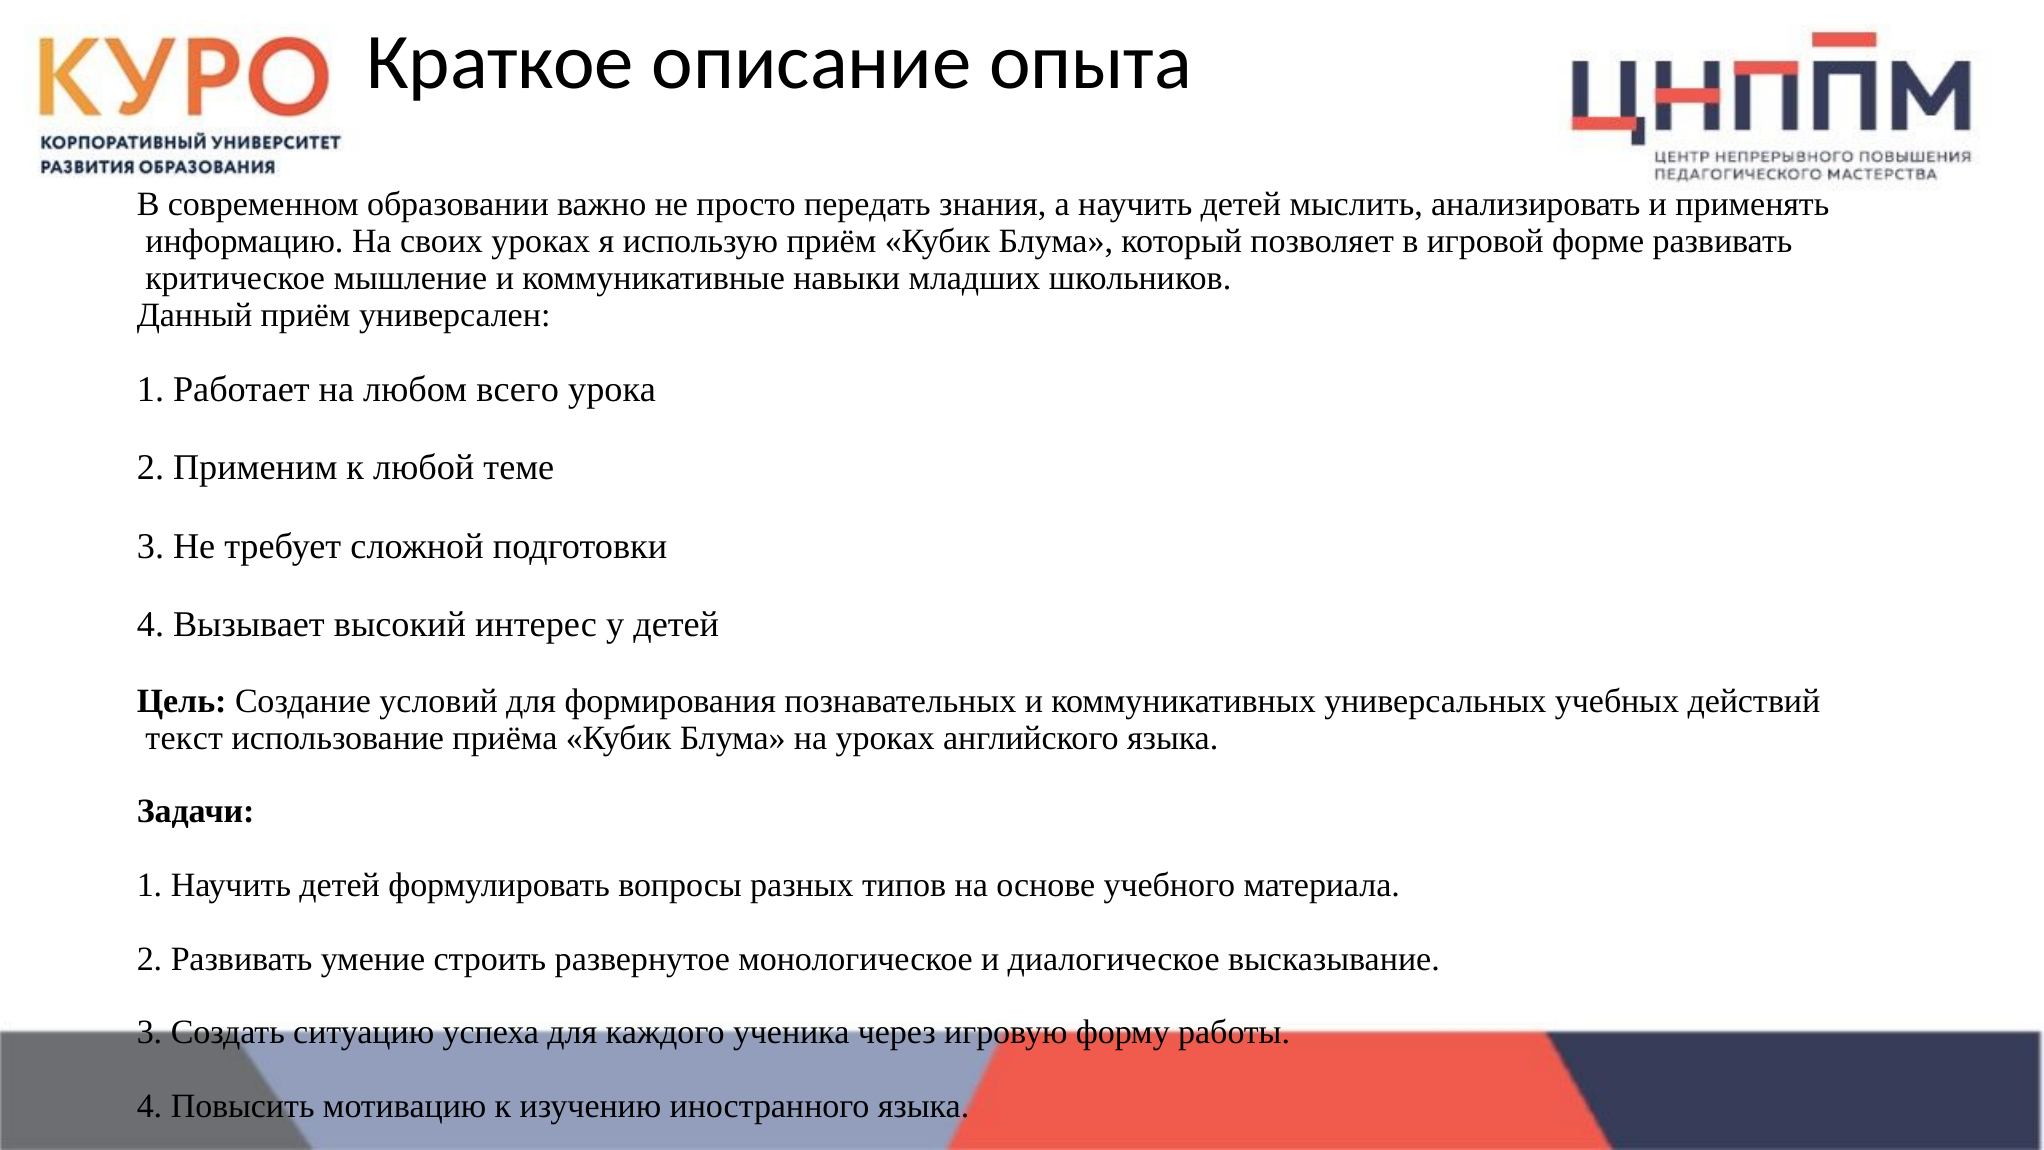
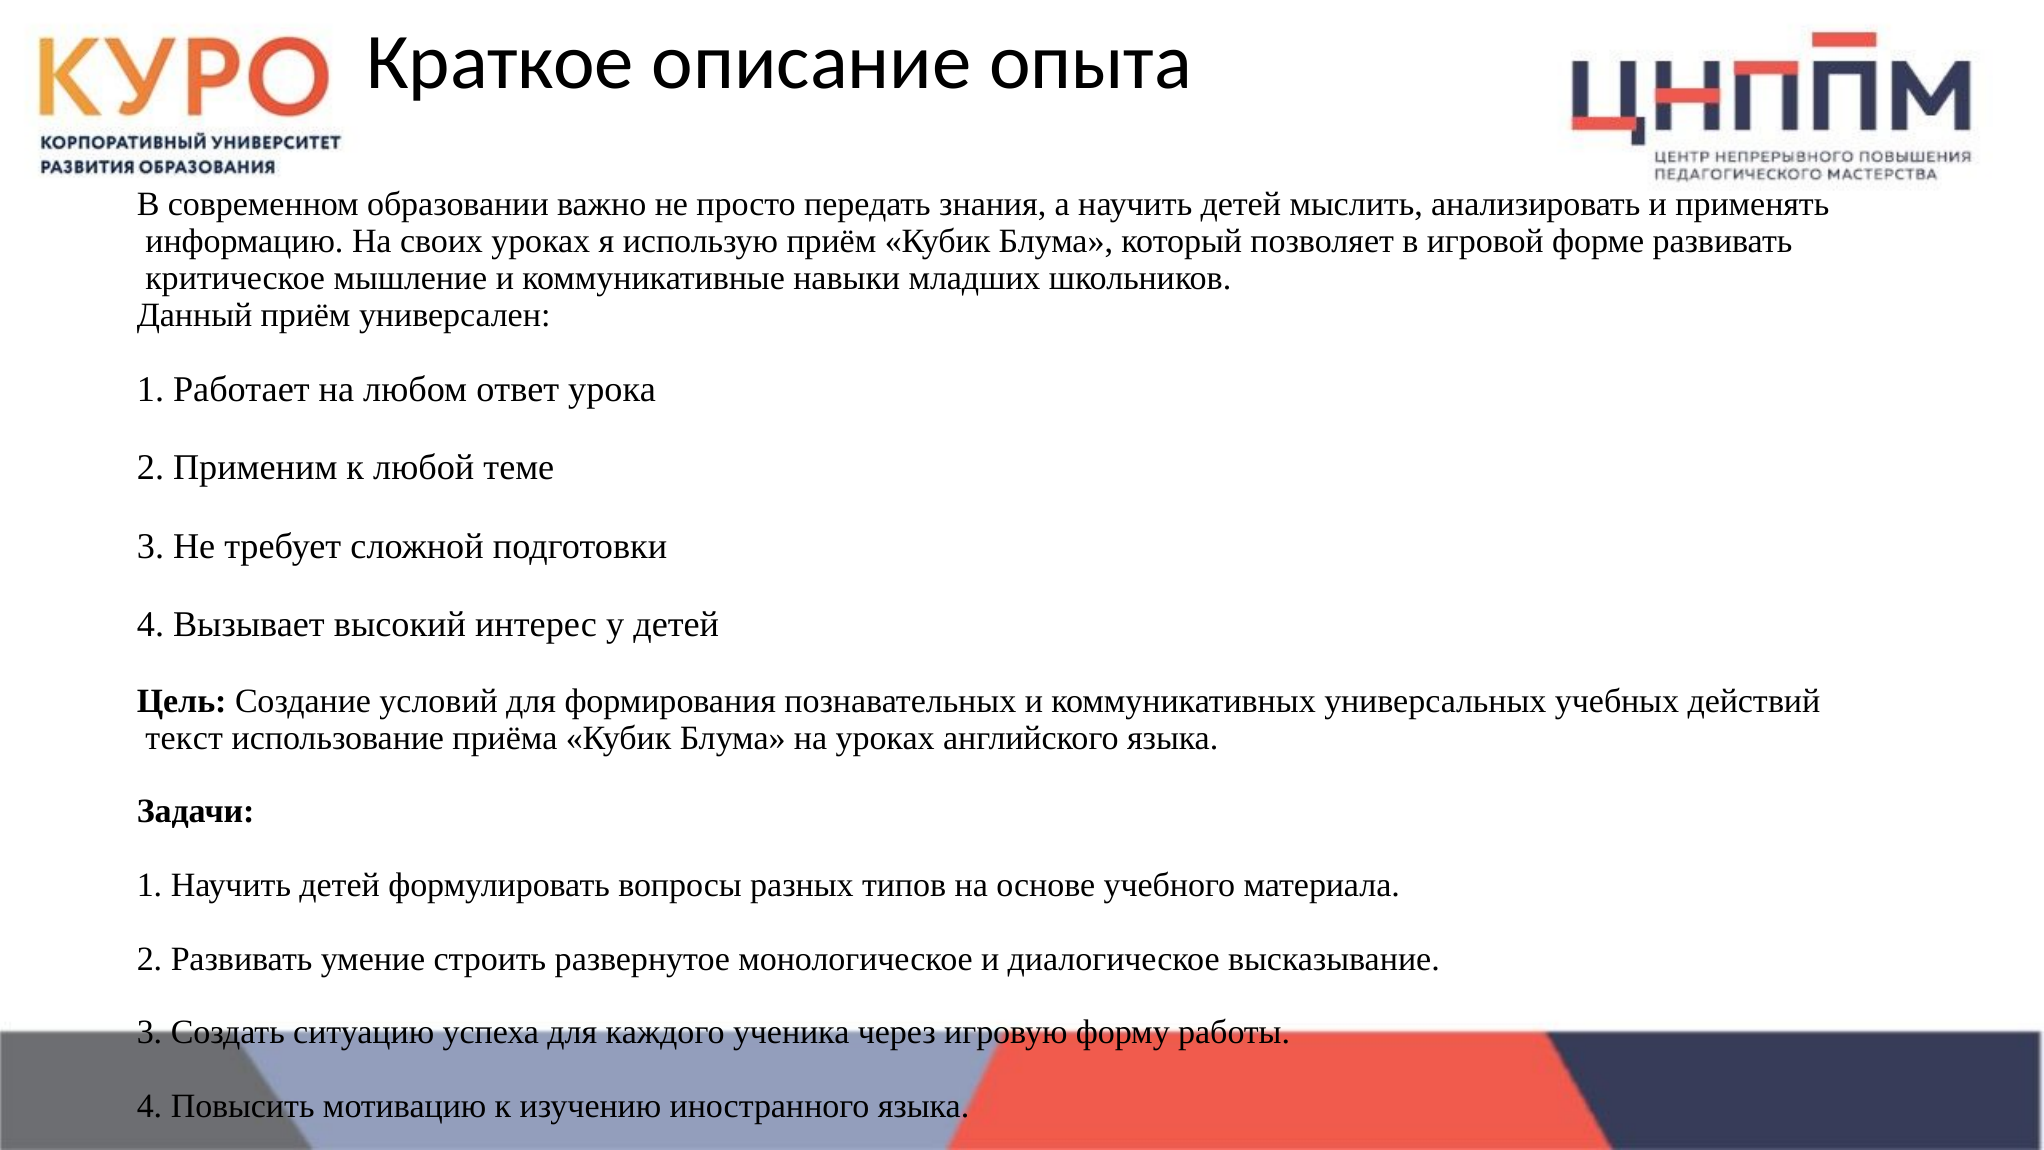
всего: всего -> ответ
